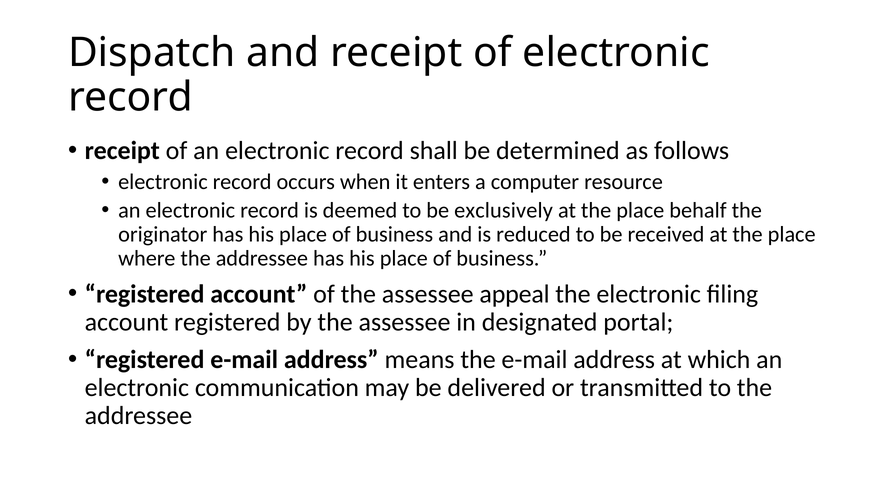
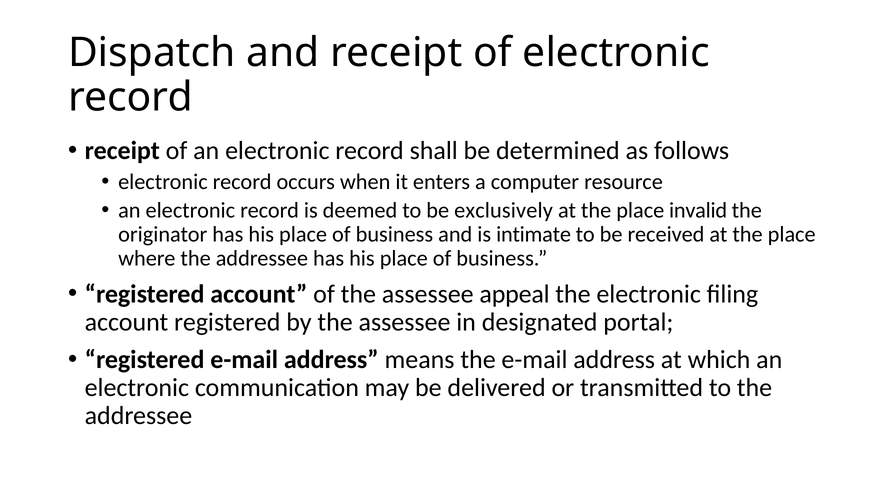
behalf: behalf -> invalid
reduced: reduced -> intimate
